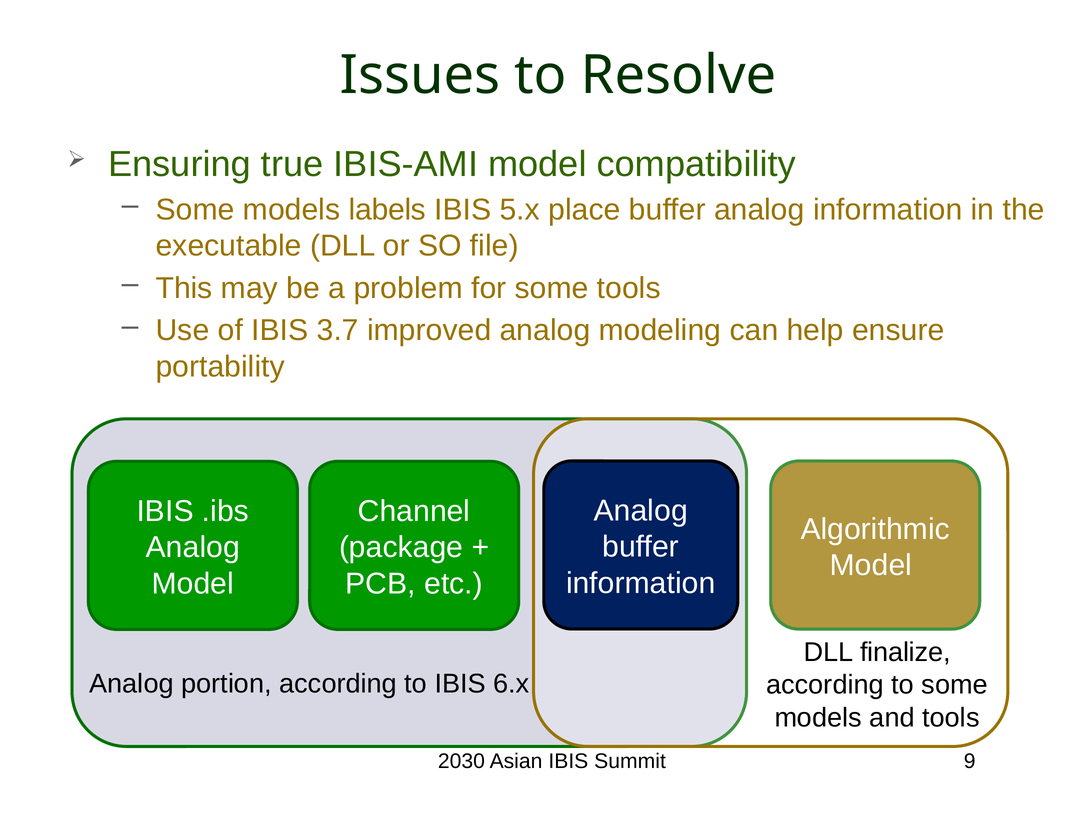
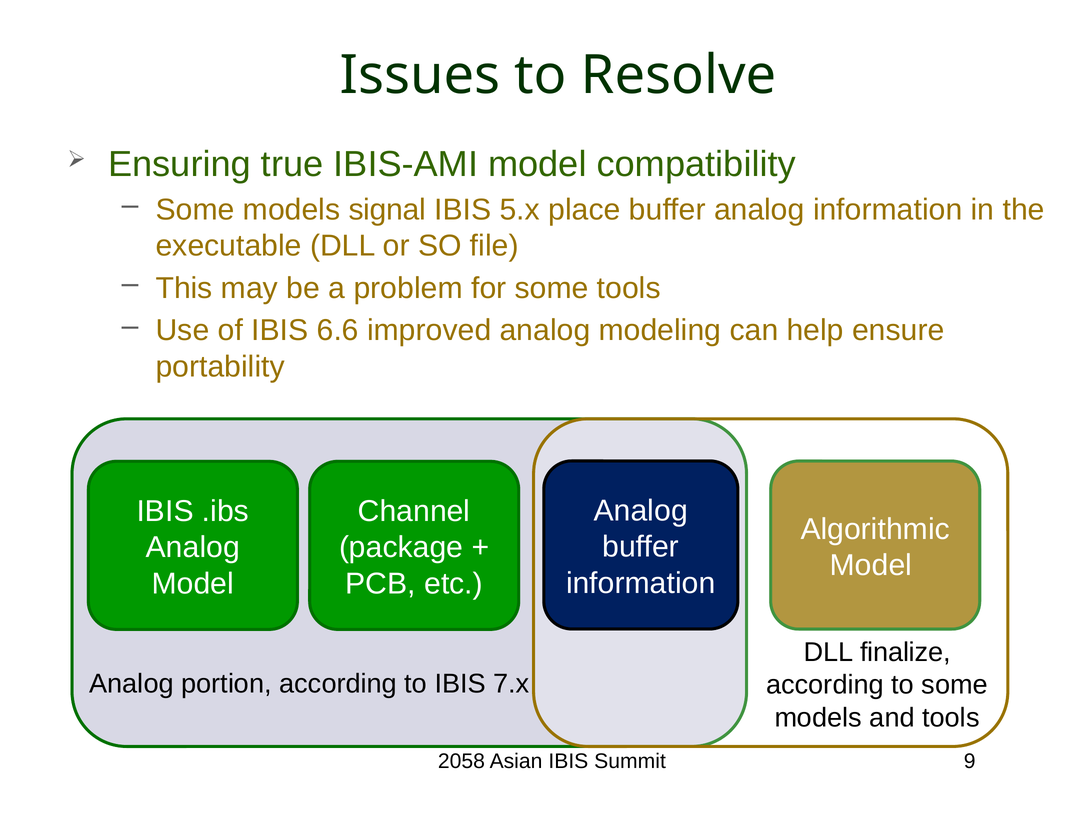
labels: labels -> signal
3.7: 3.7 -> 6.6
6.x: 6.x -> 7.x
2030: 2030 -> 2058
